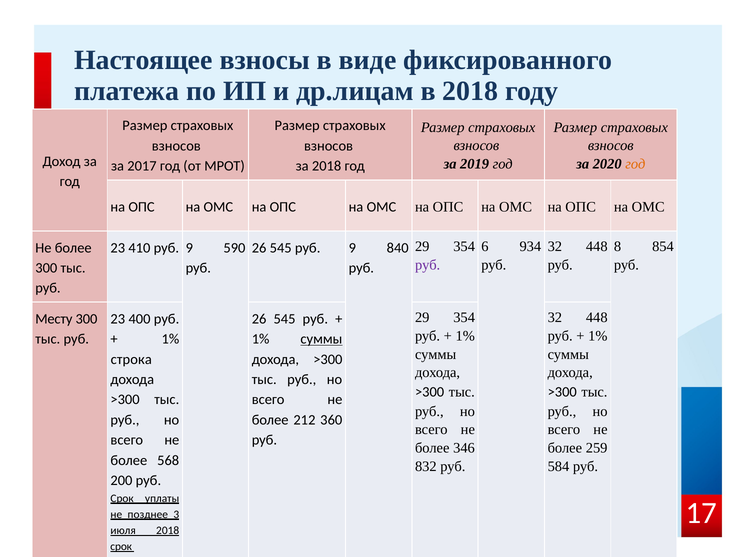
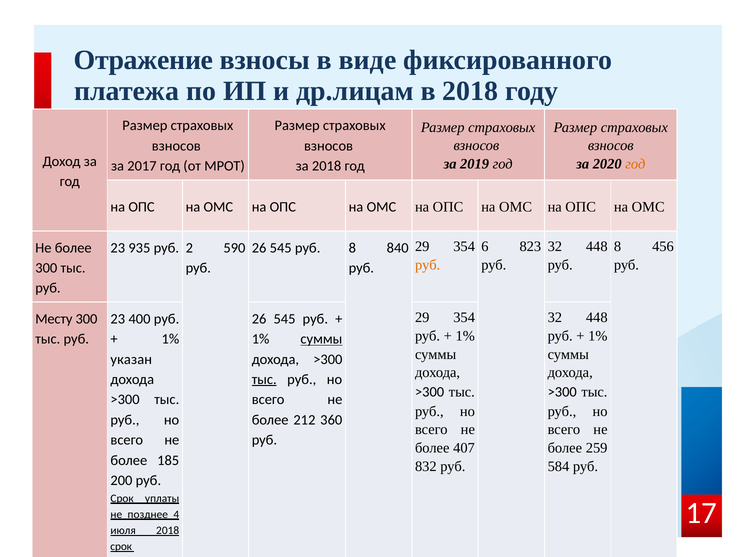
Настоящее: Настоящее -> Отражение
934: 934 -> 823
854: 854 -> 456
410: 410 -> 935
9 at (189, 248): 9 -> 2
545 руб 9: 9 -> 8
руб at (428, 265) colour: purple -> orange
строка: строка -> указан
тыс at (264, 380) underline: none -> present
346: 346 -> 407
568: 568 -> 185
3: 3 -> 4
